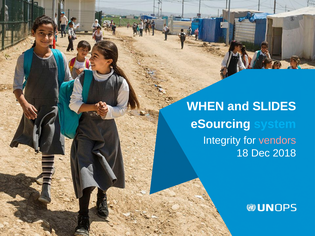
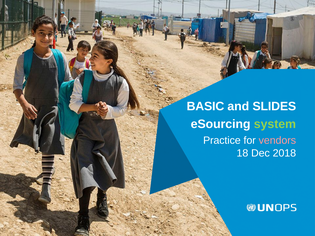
WHEN: WHEN -> BASIC
system colour: light blue -> light green
Integrity: Integrity -> Practice
